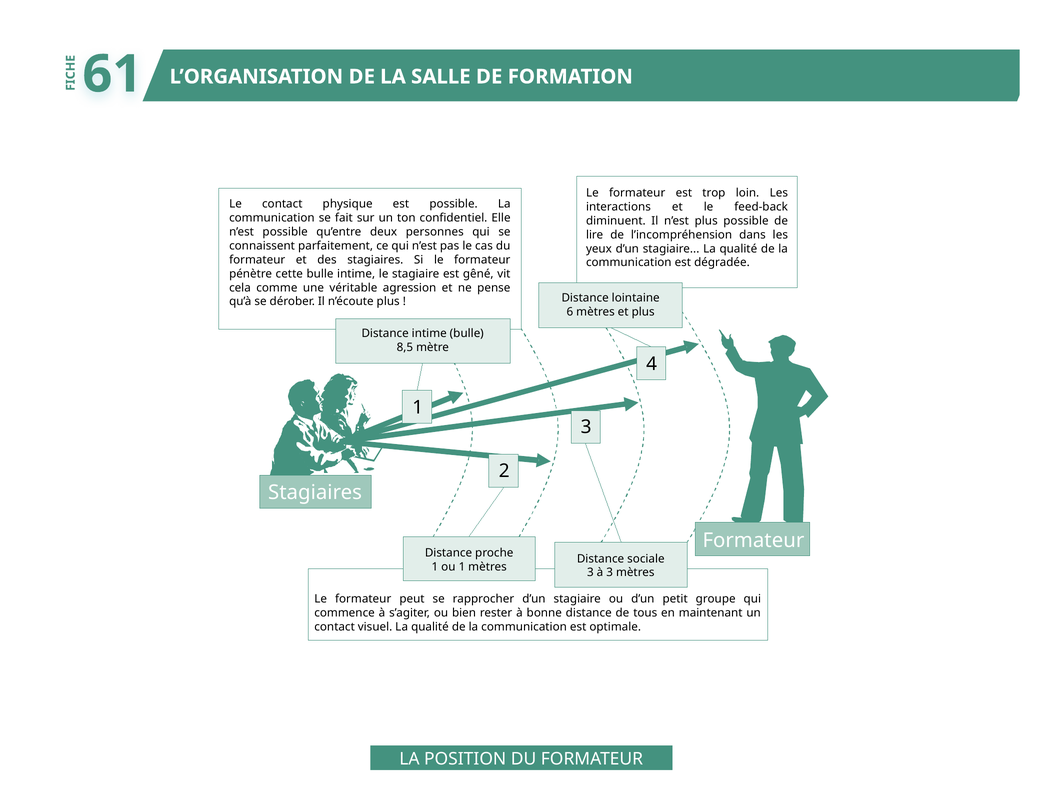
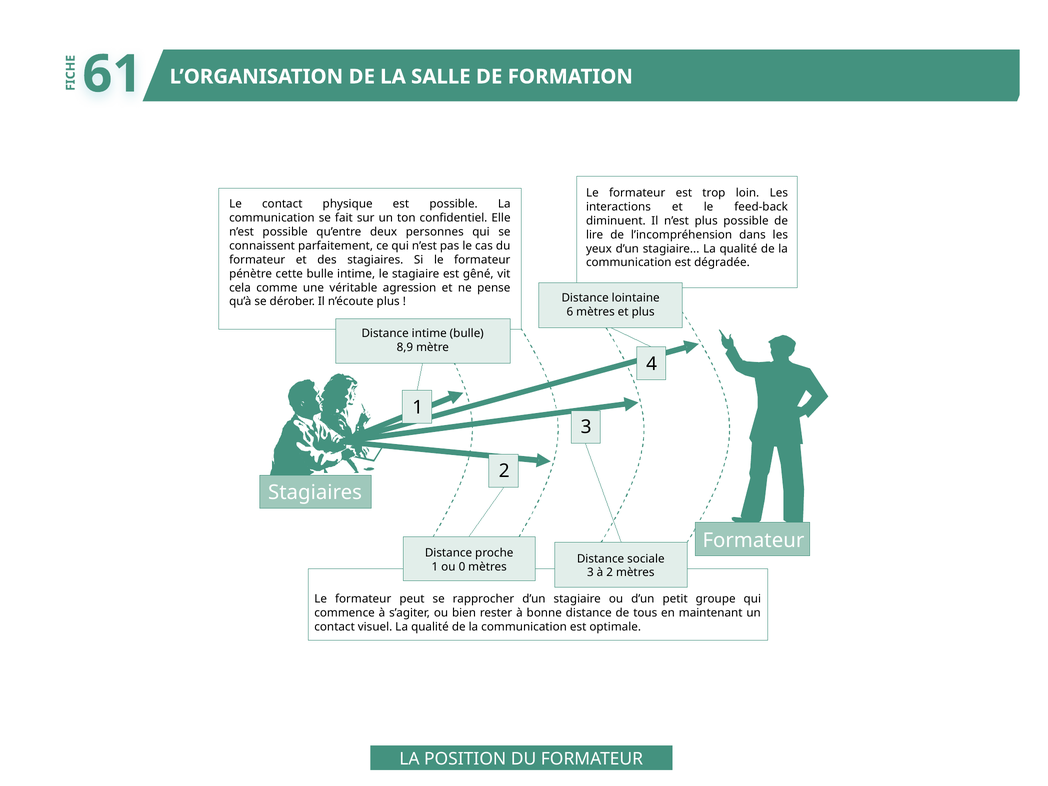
8,5: 8,5 -> 8,9
ou 1: 1 -> 0
à 3: 3 -> 2
